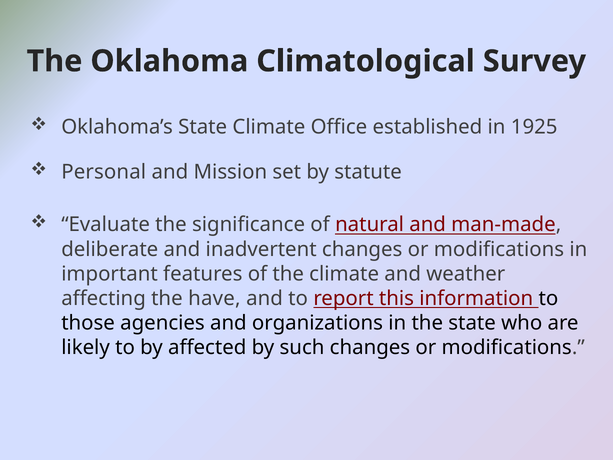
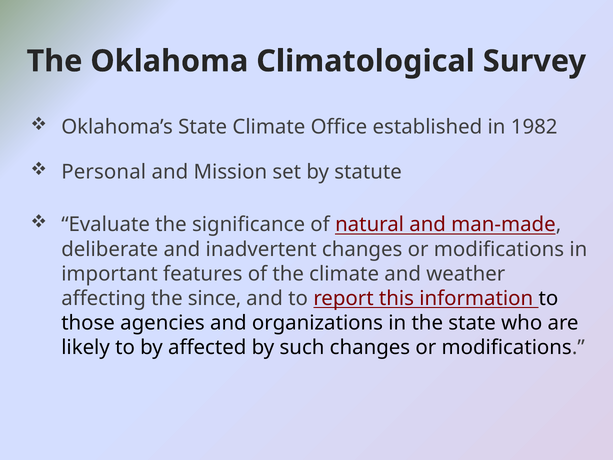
1925: 1925 -> 1982
have: have -> since
